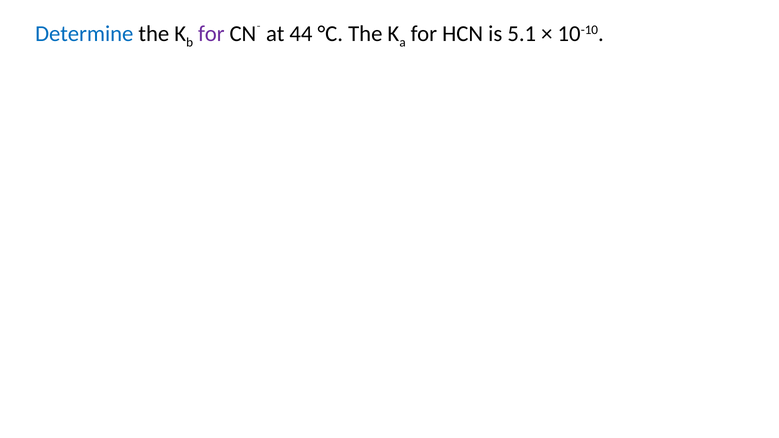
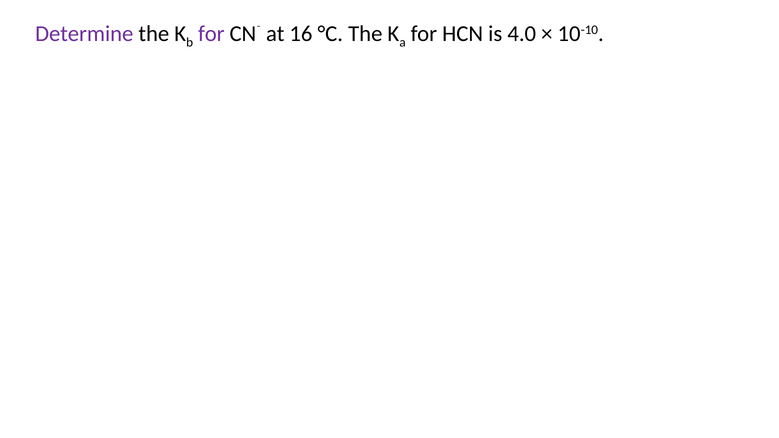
Determine colour: blue -> purple
44: 44 -> 16
5.1: 5.1 -> 4.0
